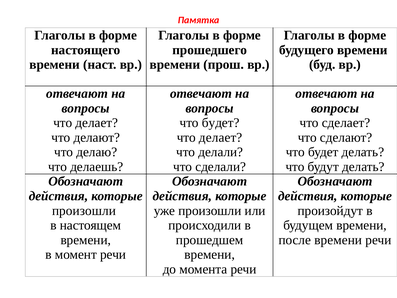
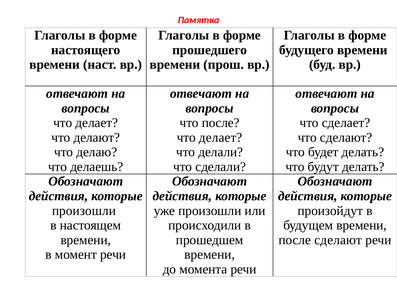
будет at (221, 123): будет -> после
после времени: времени -> сделают
